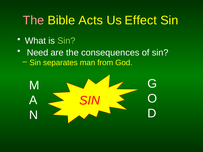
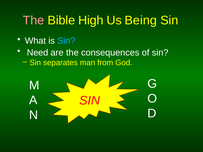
Acts: Acts -> High
Effect: Effect -> Being
Sin at (66, 41) colour: light green -> light blue
